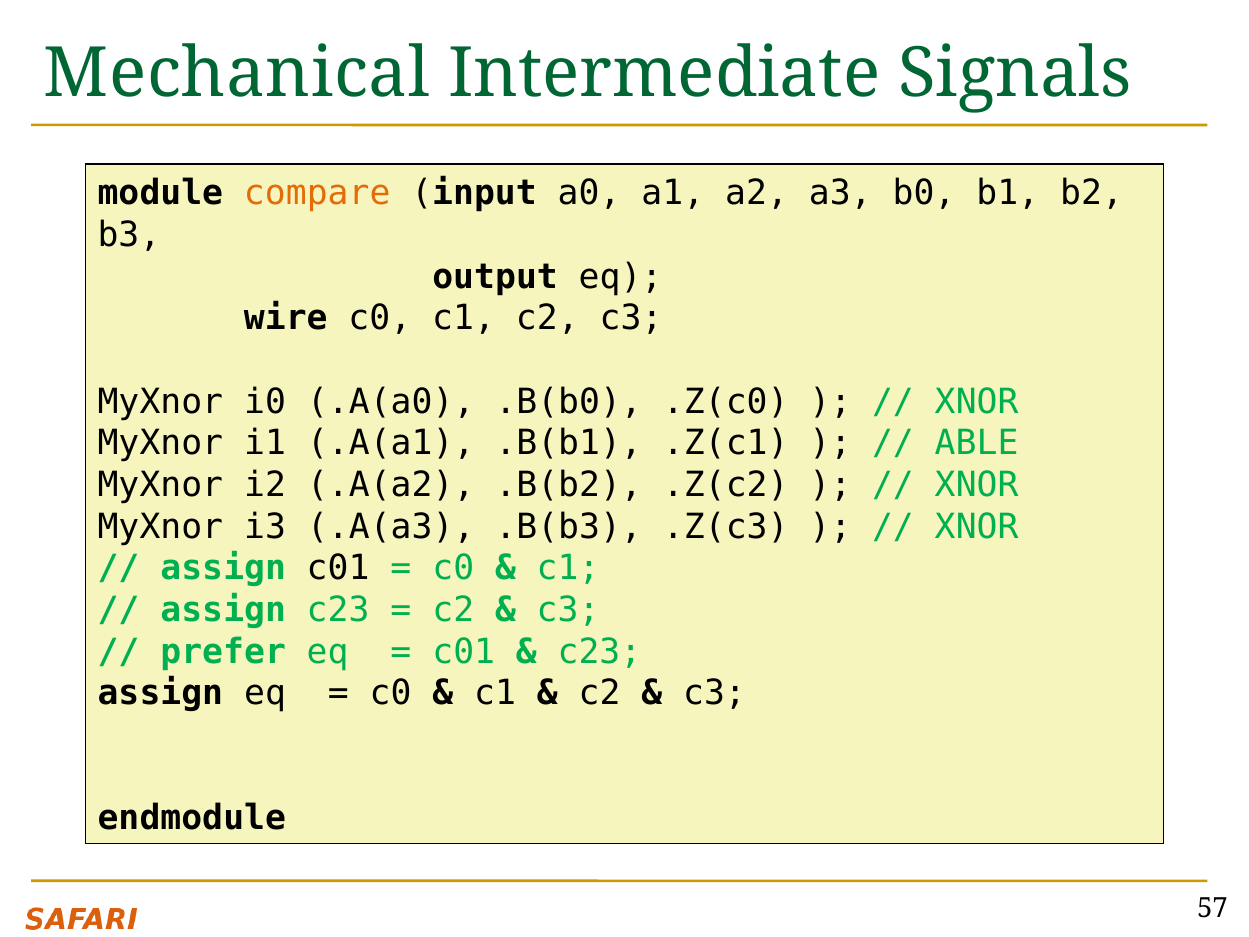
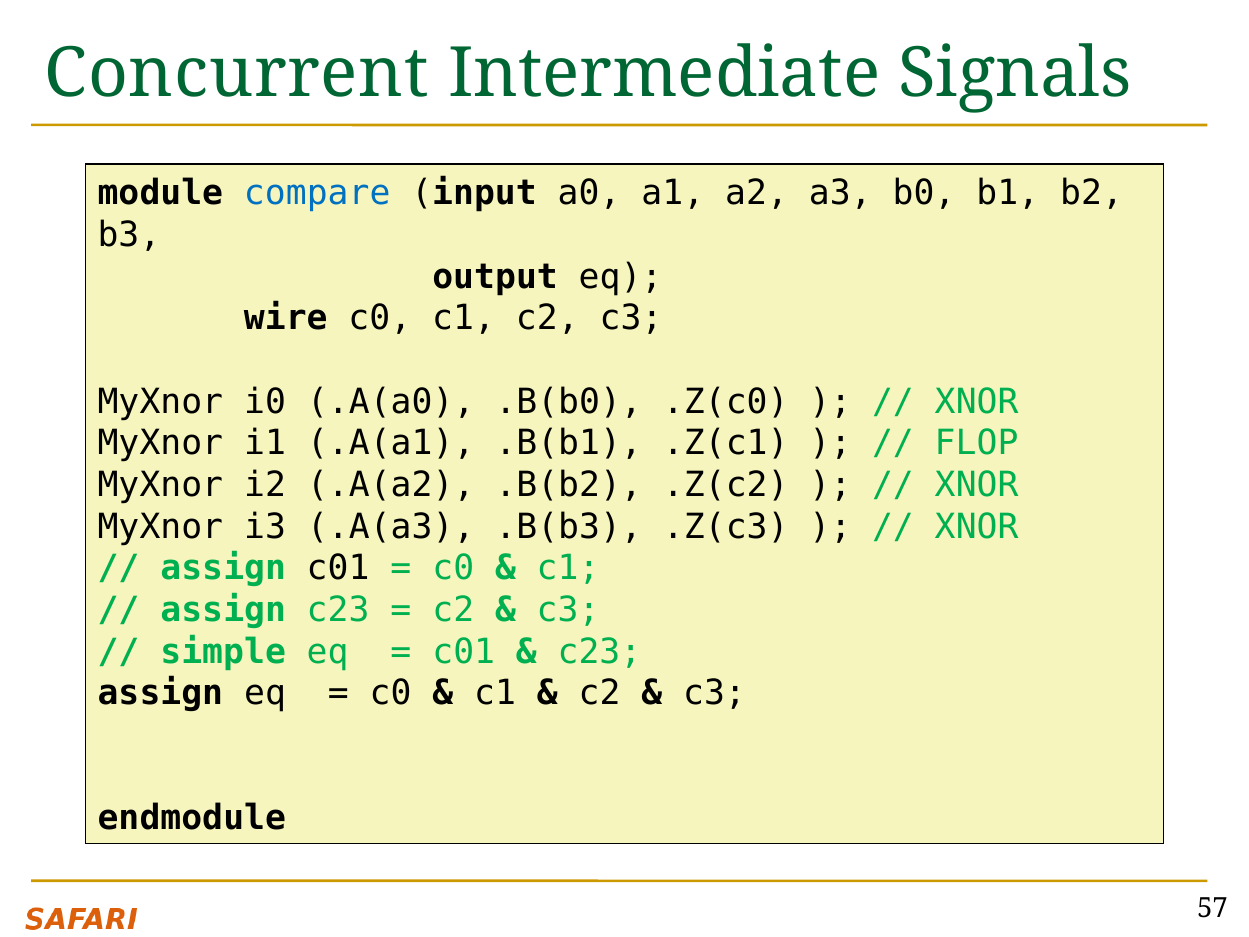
Mechanical: Mechanical -> Concurrent
compare colour: orange -> blue
ABLE: ABLE -> FLOP
prefer: prefer -> simple
